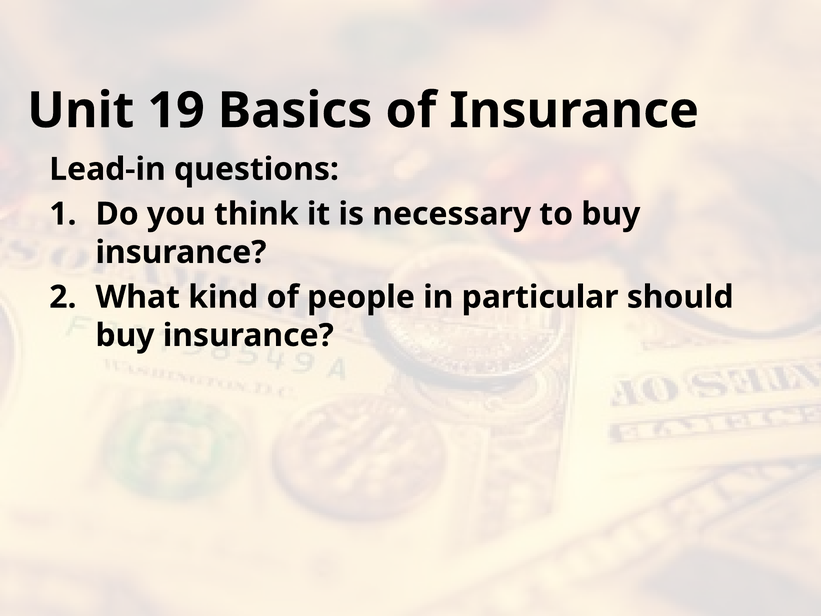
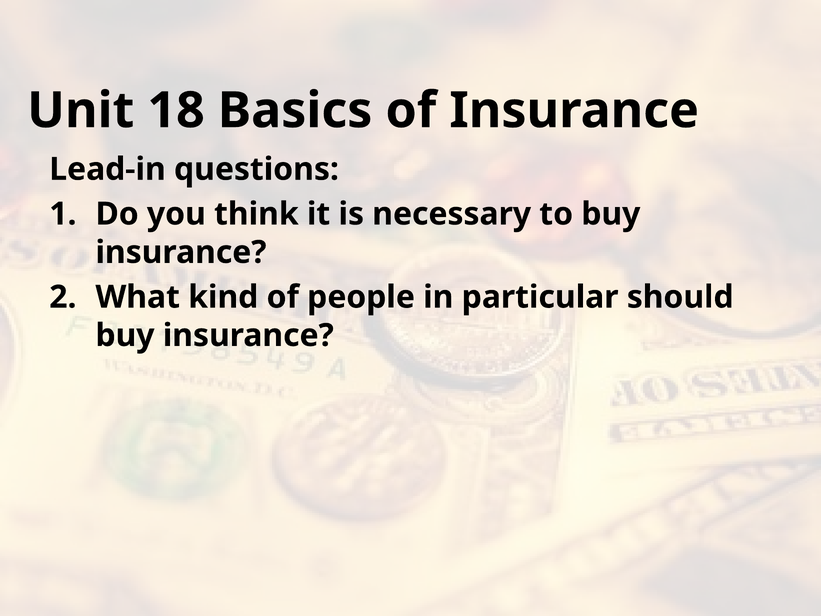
19: 19 -> 18
